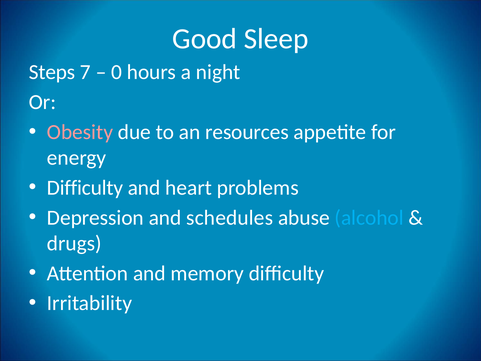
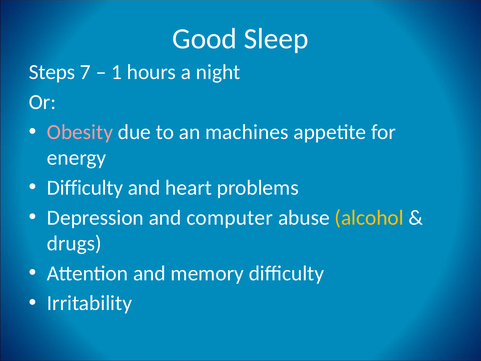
0: 0 -> 1
resources: resources -> machines
schedules: schedules -> computer
alcohol colour: light blue -> yellow
